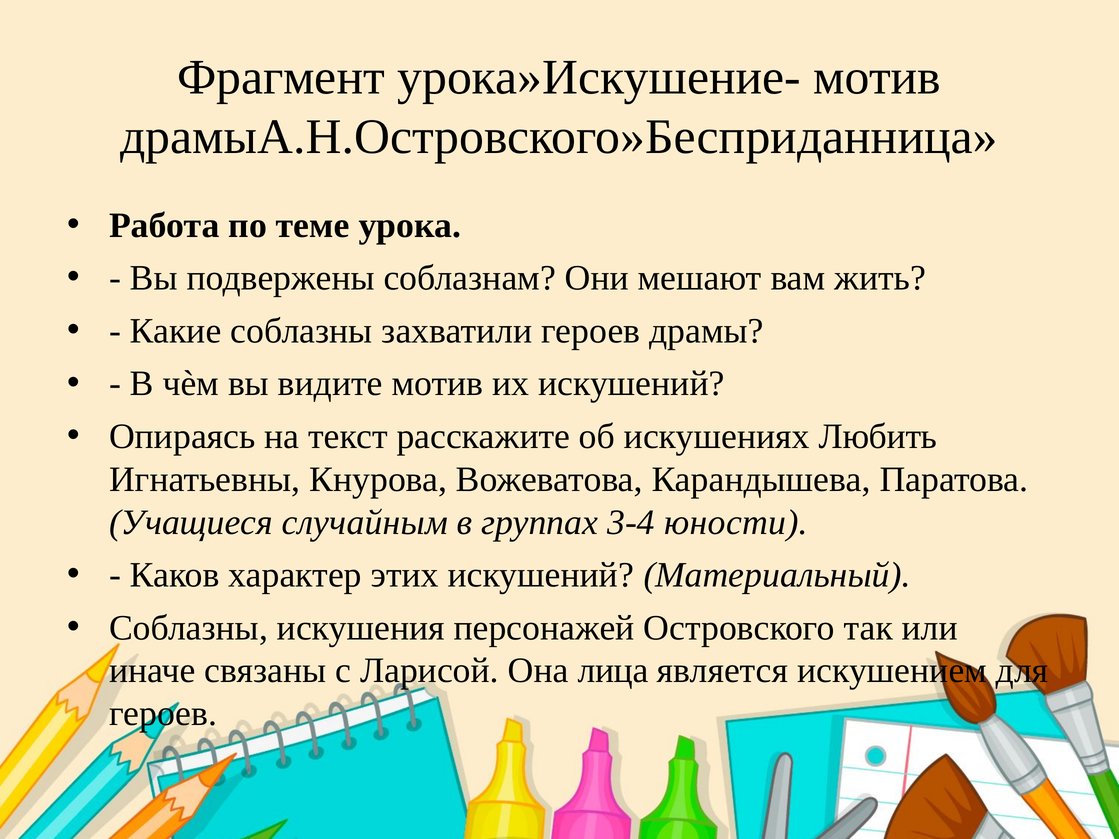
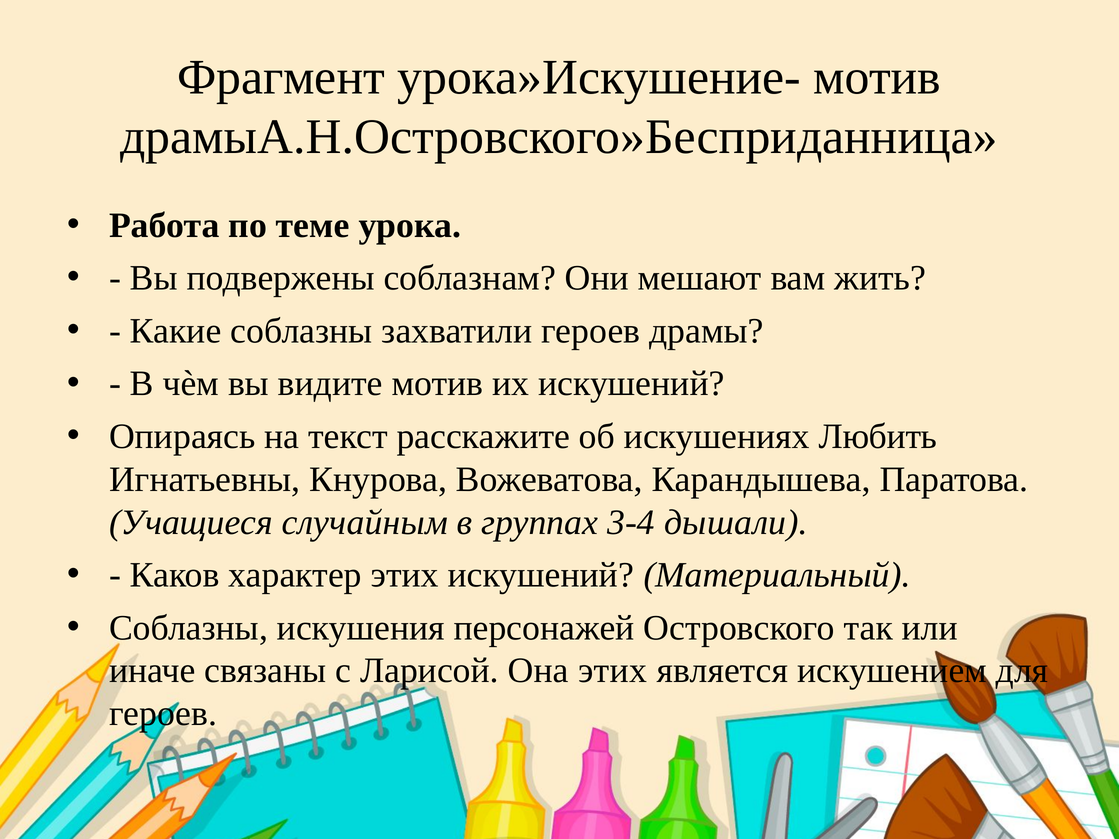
юности: юности -> дышали
Она лица: лица -> этих
